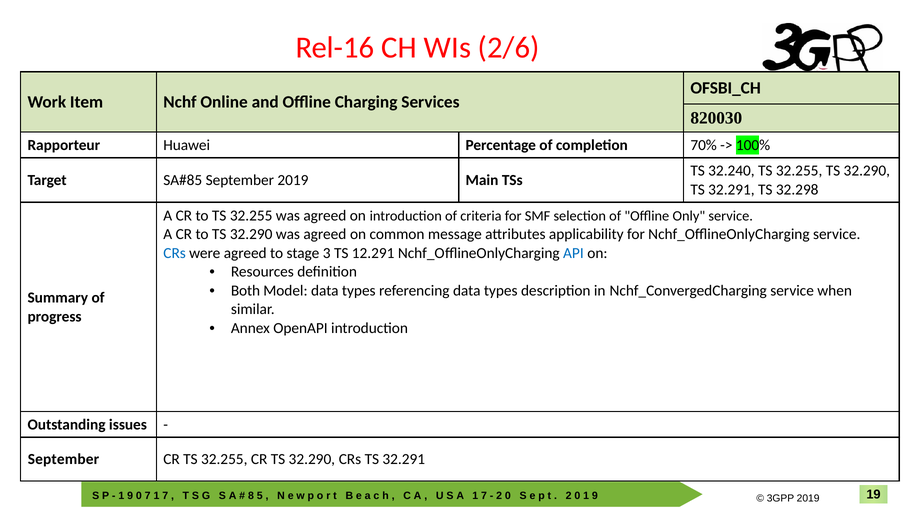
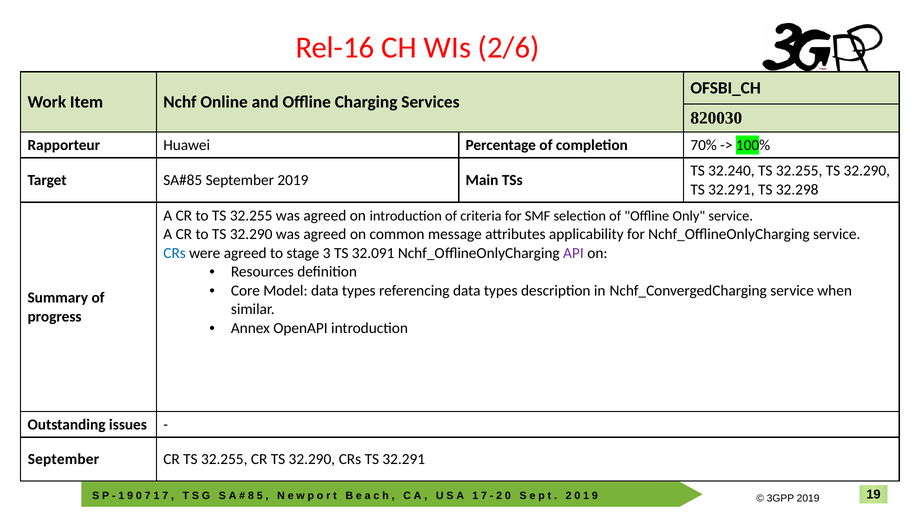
12.291: 12.291 -> 32.091
API colour: blue -> purple
Both: Both -> Core
